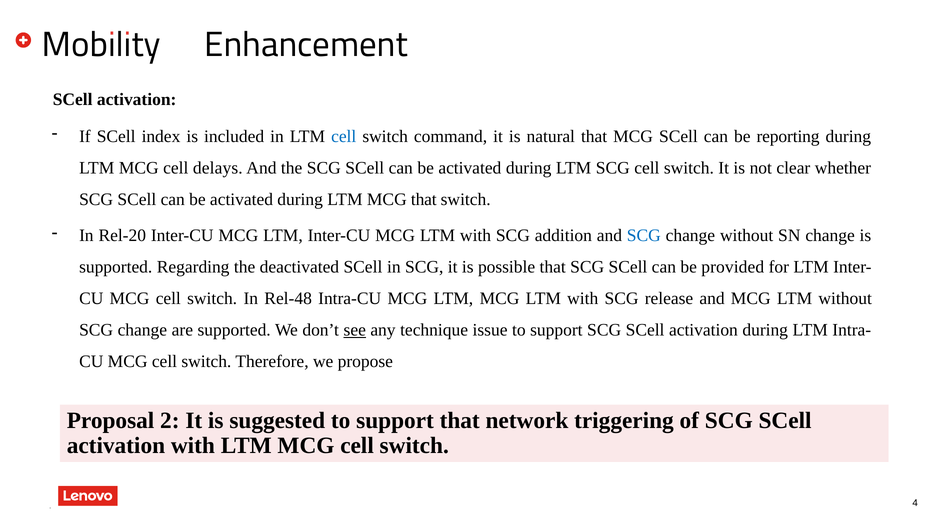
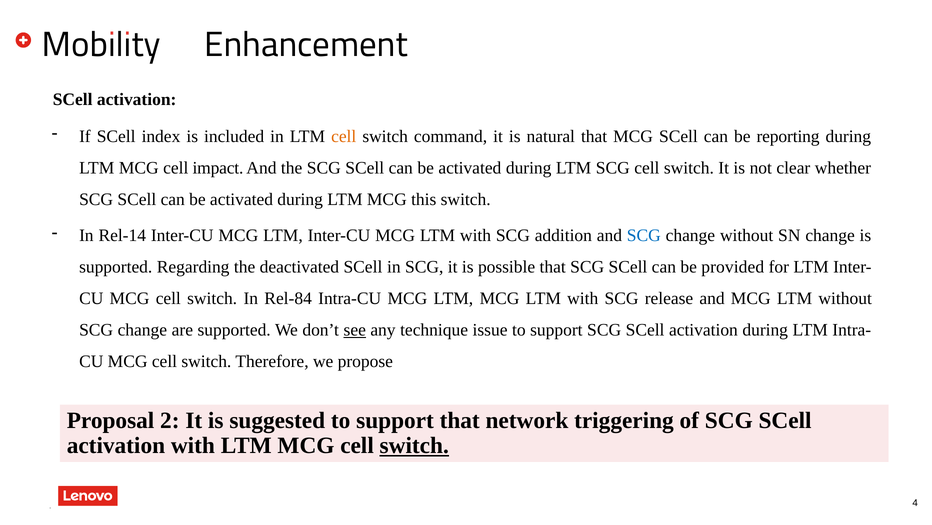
cell at (344, 136) colour: blue -> orange
delays: delays -> impact
MCG that: that -> this
Rel-20: Rel-20 -> Rel-14
Rel-48: Rel-48 -> Rel-84
switch at (414, 445) underline: none -> present
